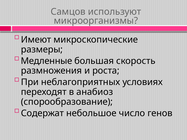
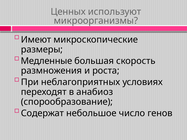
Самцов: Самцов -> Ценных
